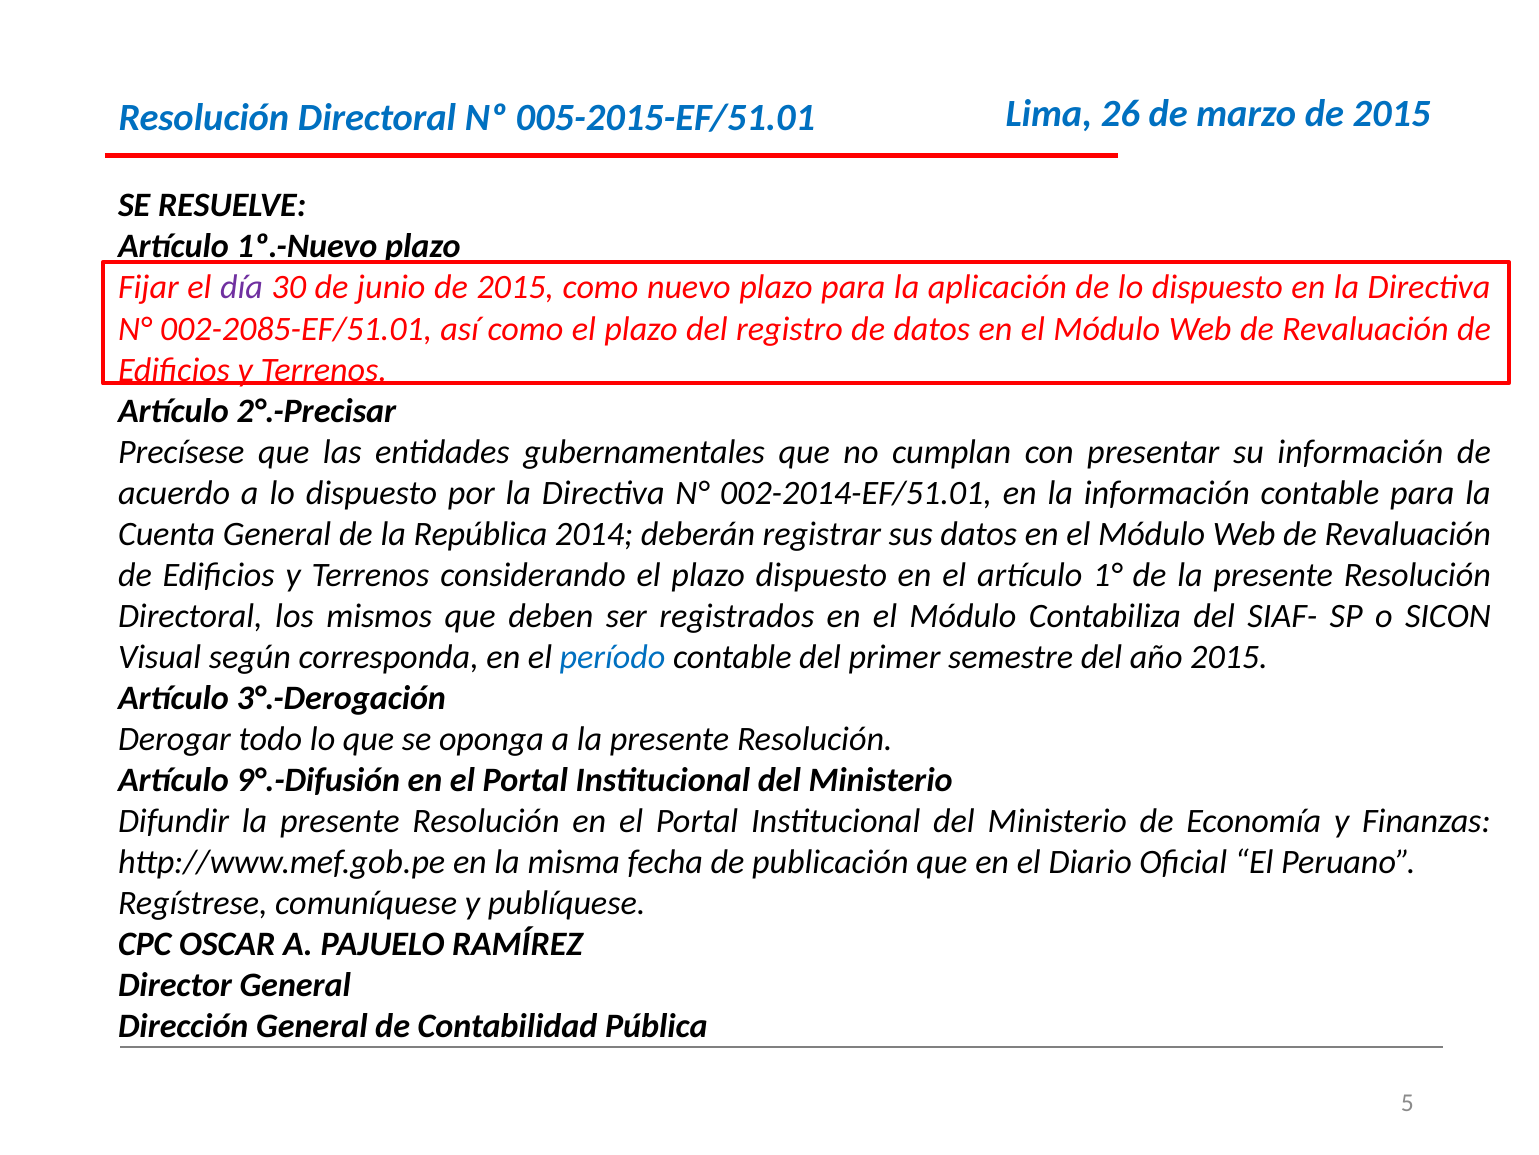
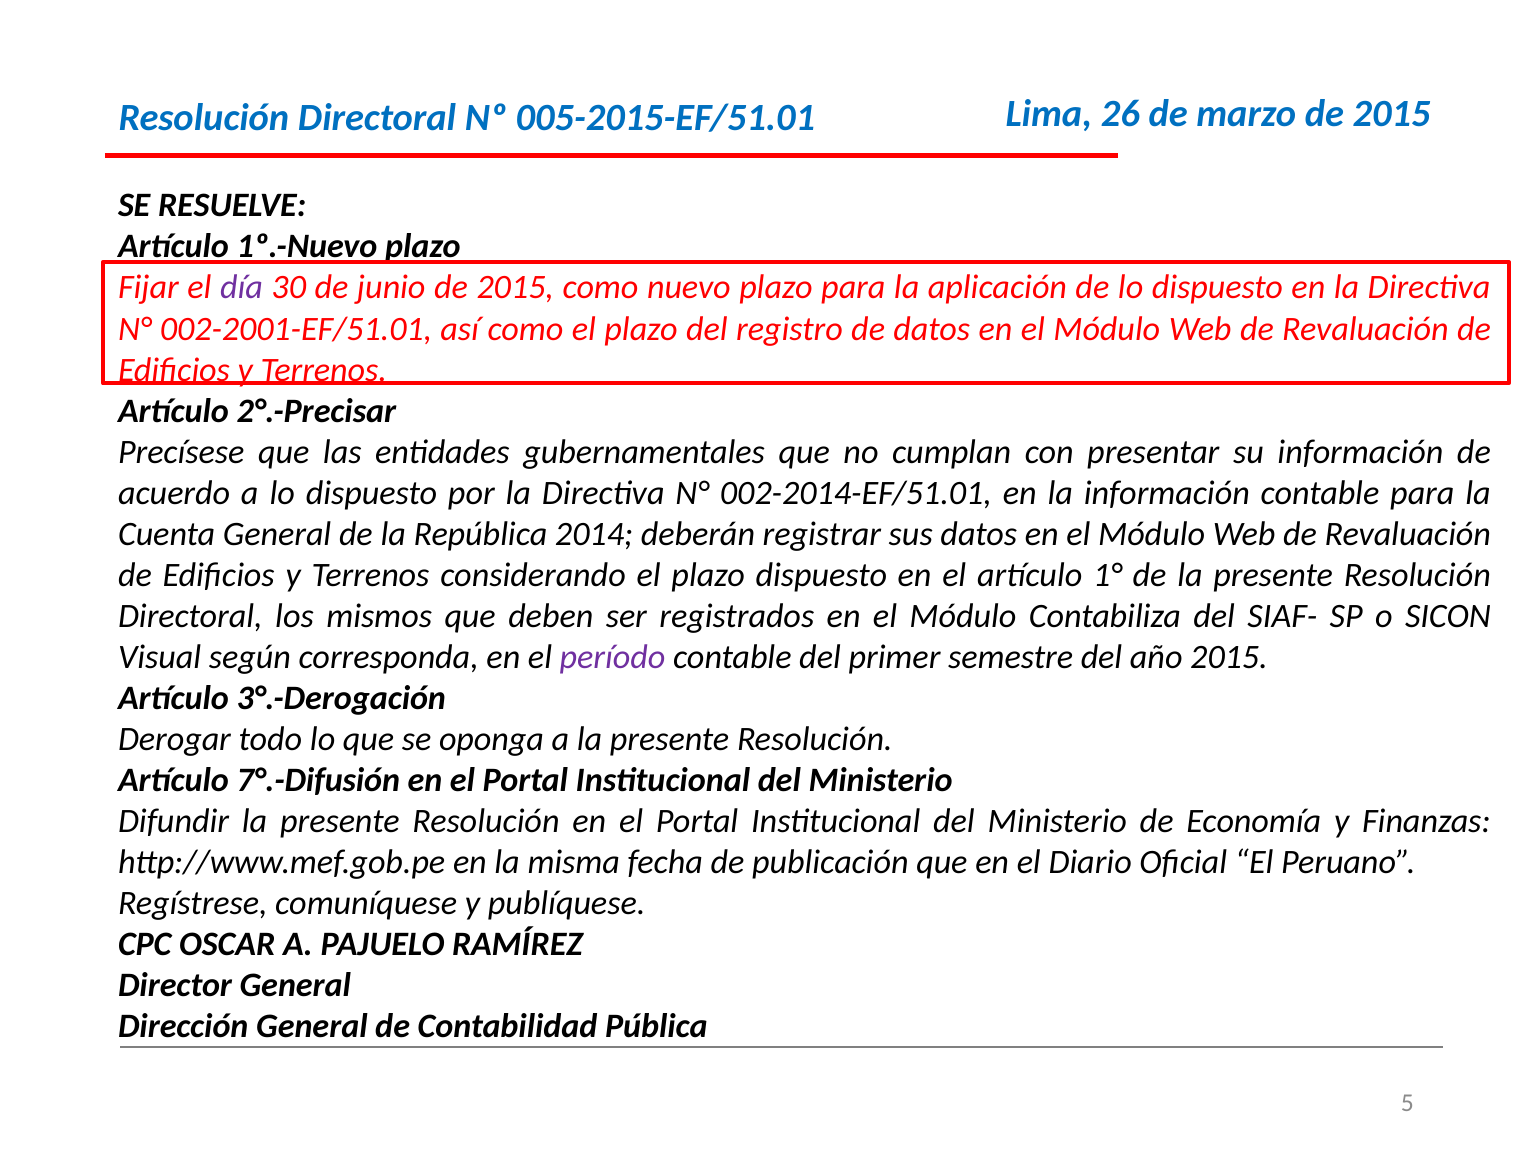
002-2085-EF/51.01: 002-2085-EF/51.01 -> 002-2001-EF/51.01
período colour: blue -> purple
9°.-Difusión: 9°.-Difusión -> 7°.-Difusión
